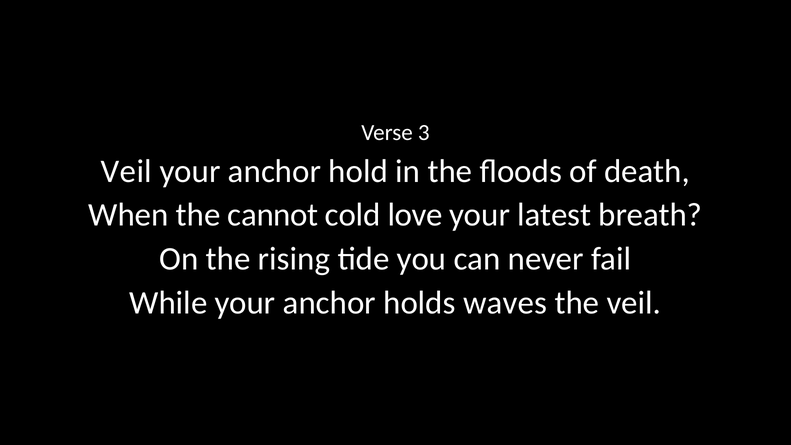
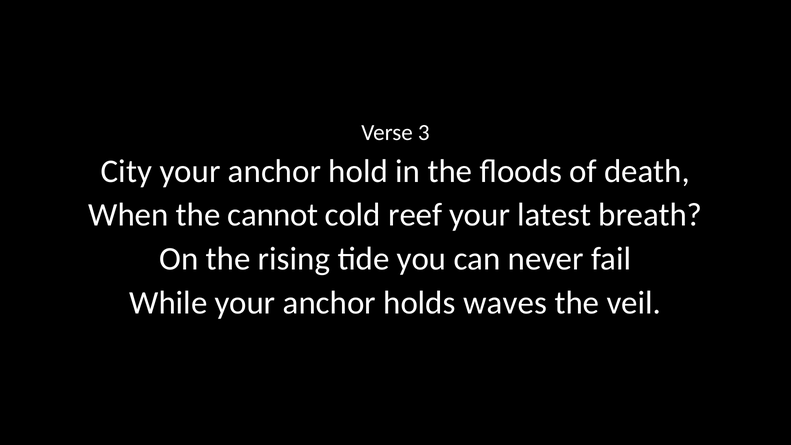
Veil at (126, 171): Veil -> City
love: love -> reef
